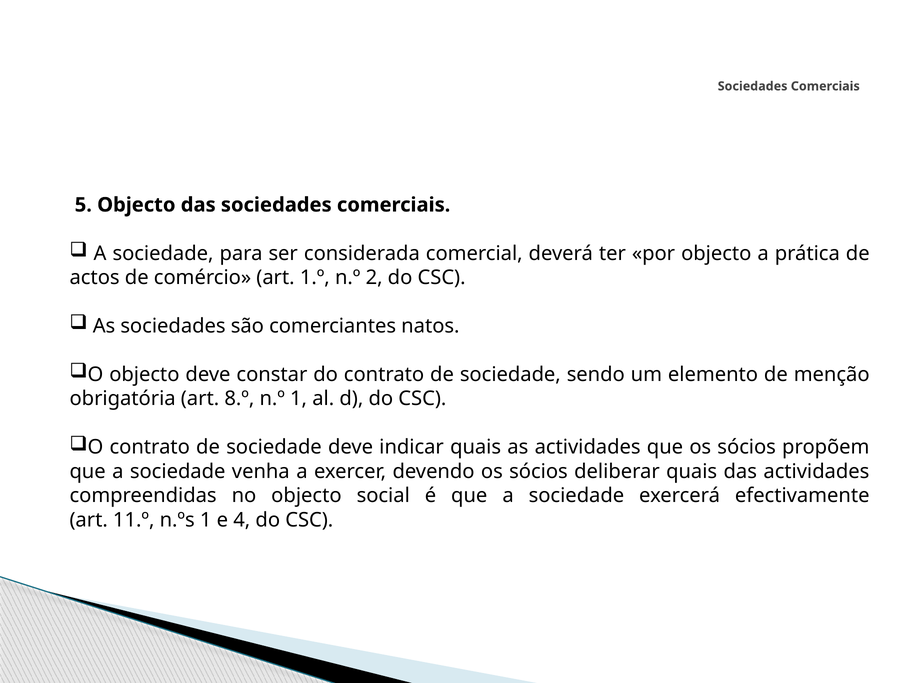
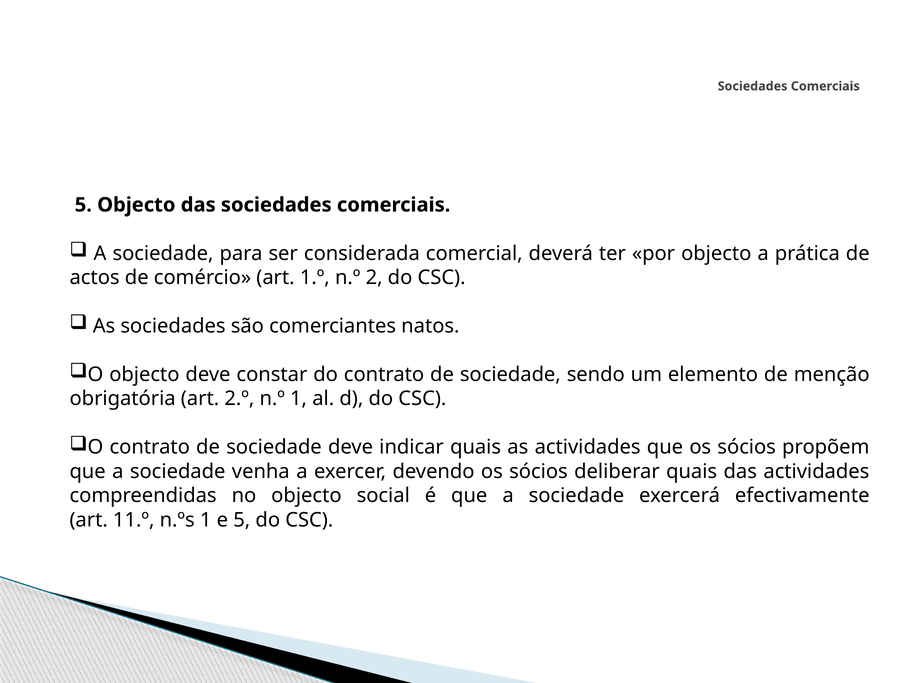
8.º: 8.º -> 2.º
e 4: 4 -> 5
